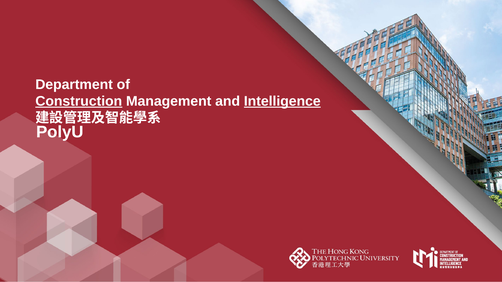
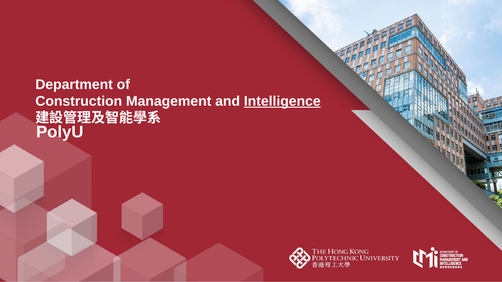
Construction underline: present -> none
